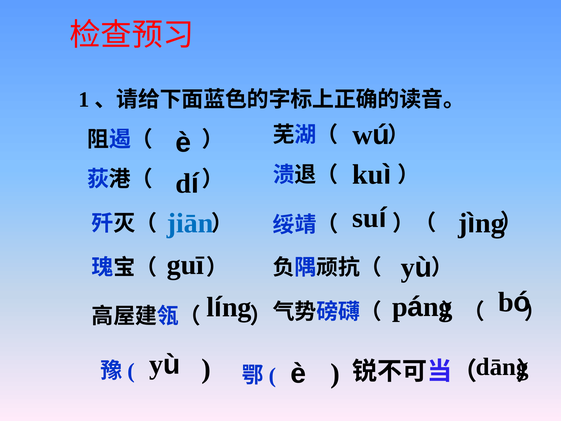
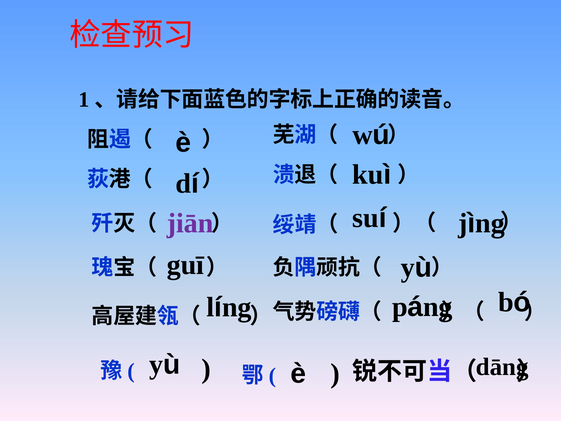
jiān colour: blue -> purple
